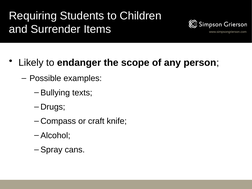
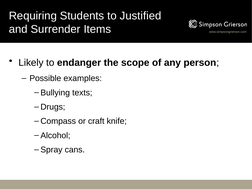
Children: Children -> Justified
